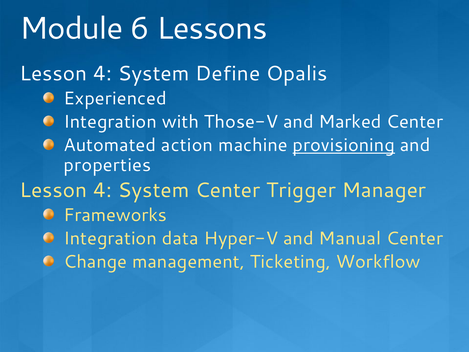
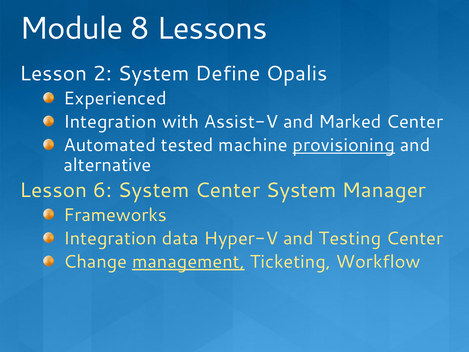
6: 6 -> 8
4 at (102, 74): 4 -> 2
Those-V: Those-V -> Assist-V
action: action -> tested
properties: properties -> alternative
4 at (102, 190): 4 -> 6
Center Trigger: Trigger -> System
Manual: Manual -> Testing
management underline: none -> present
